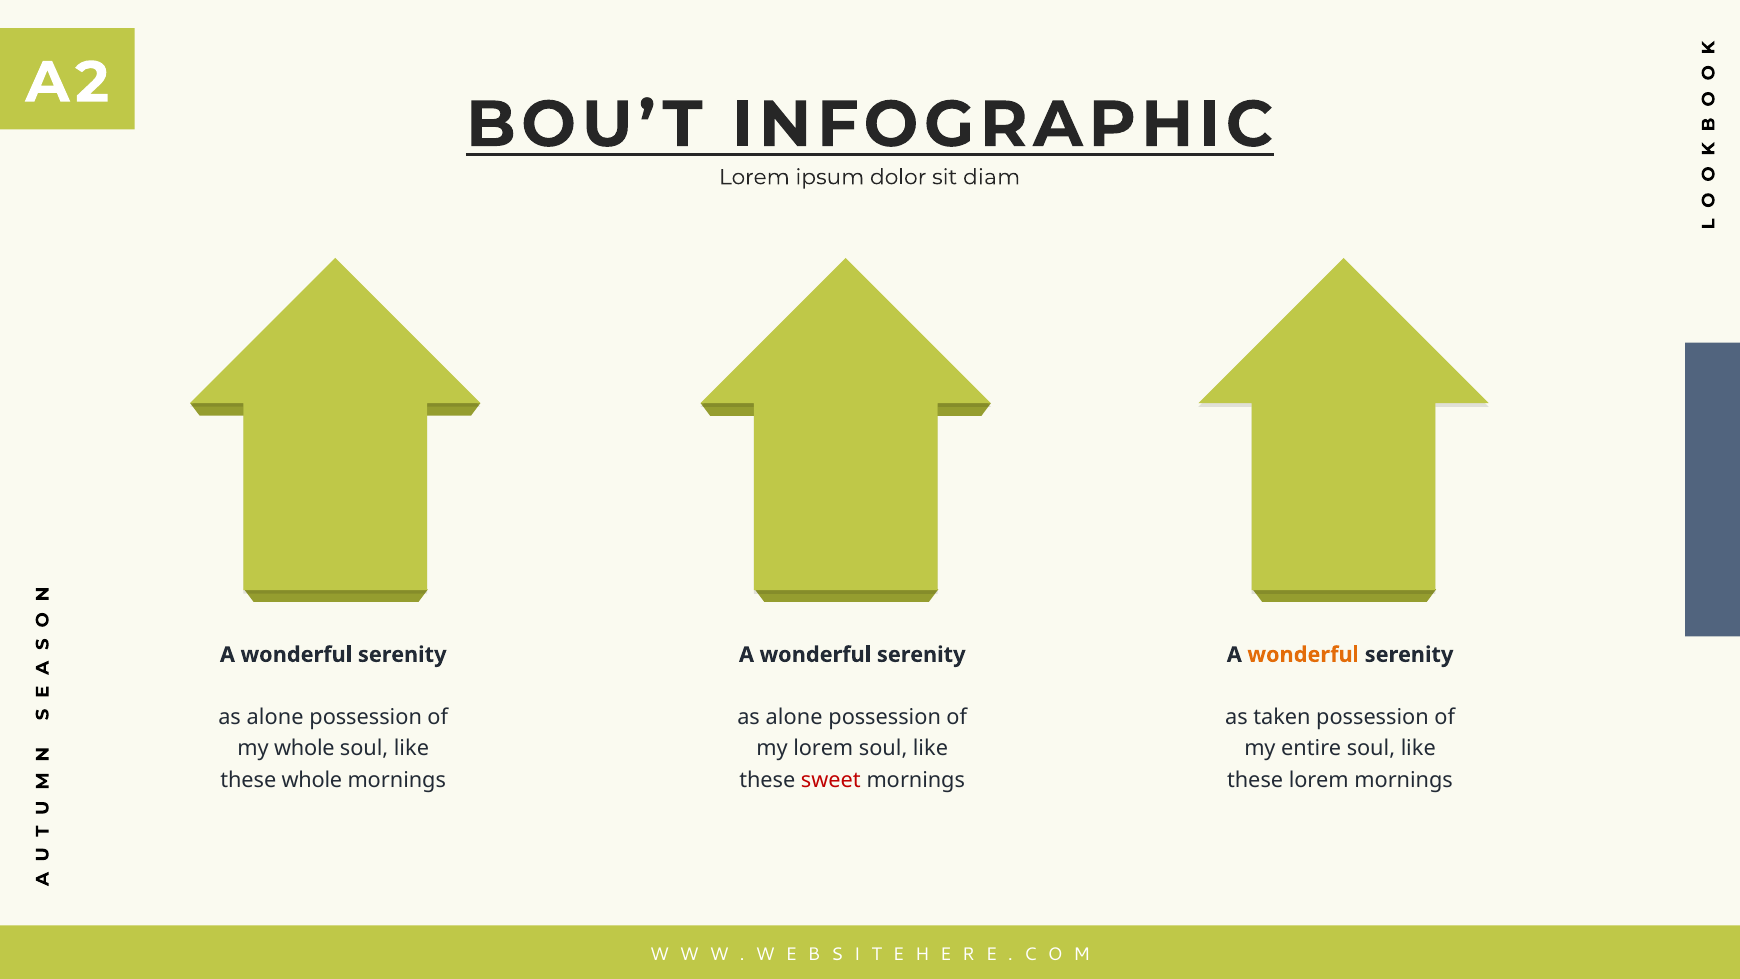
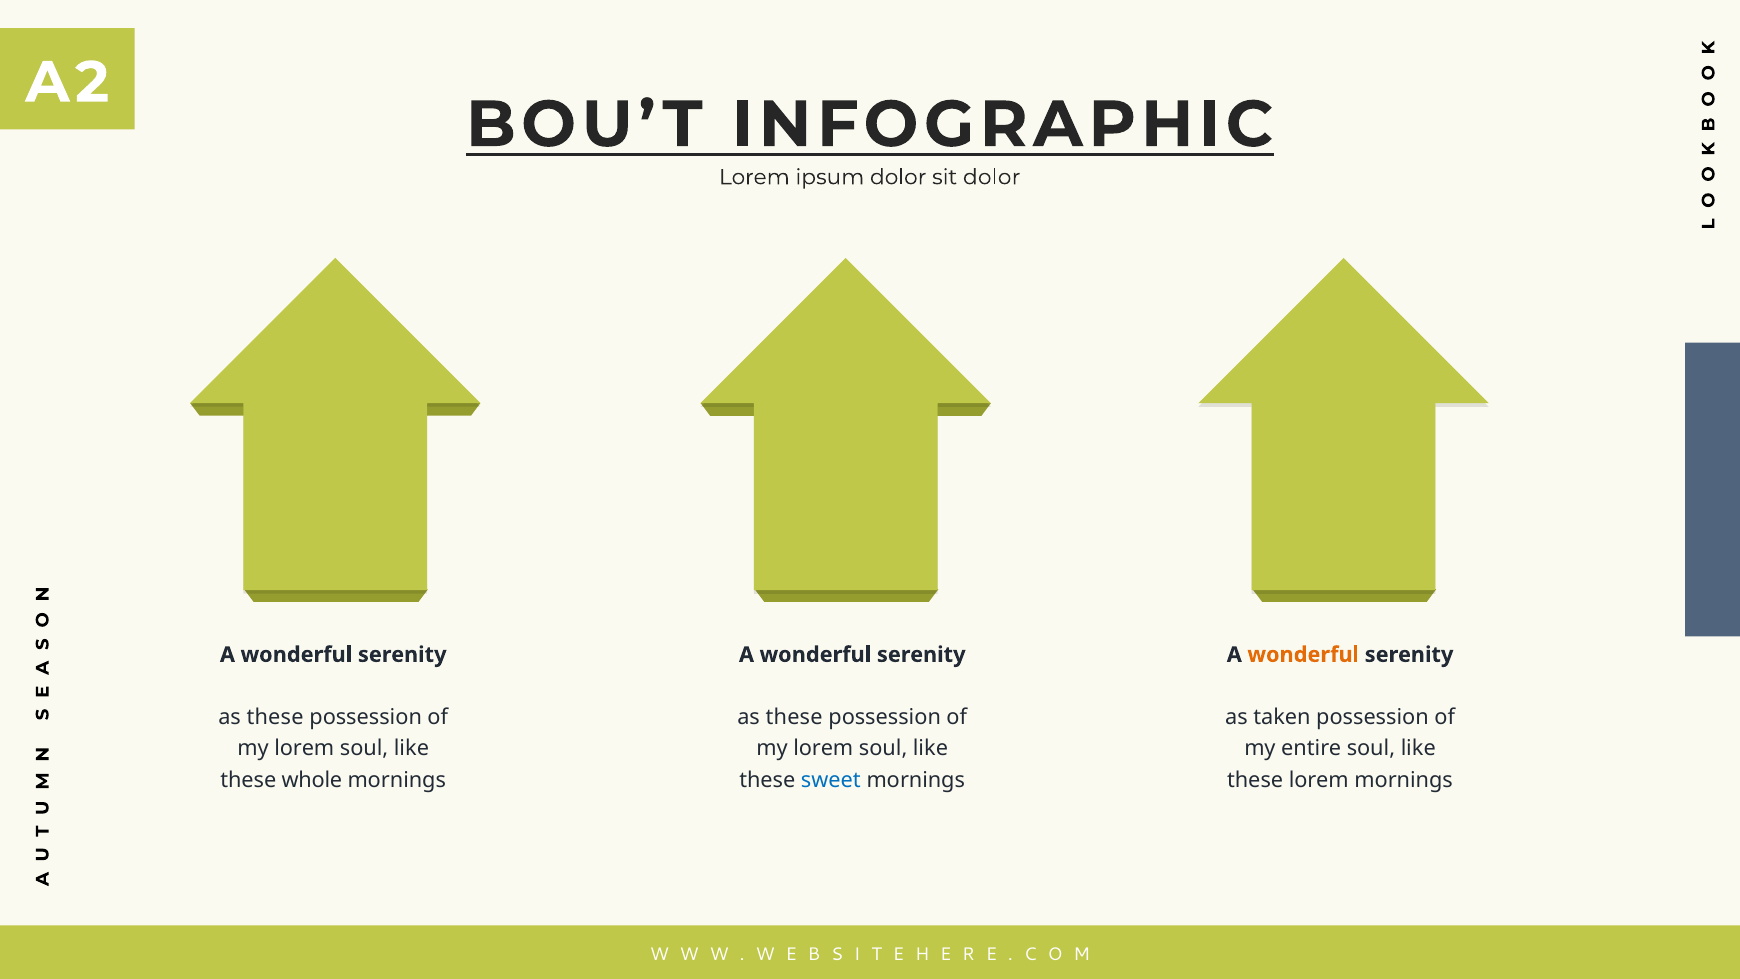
sit diam: diam -> dolor
alone at (275, 717): alone -> these
alone at (794, 717): alone -> these
whole at (304, 748): whole -> lorem
sweet colour: red -> blue
